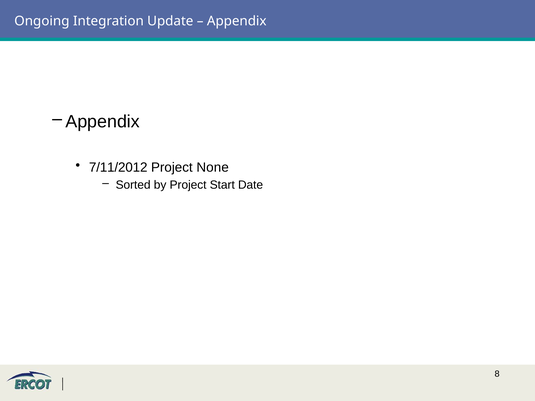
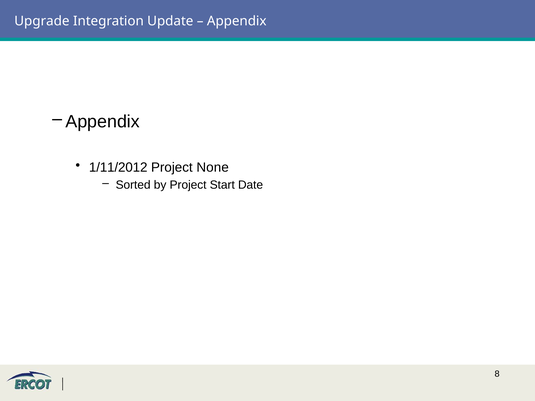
Ongoing: Ongoing -> Upgrade
7/11/2012: 7/11/2012 -> 1/11/2012
